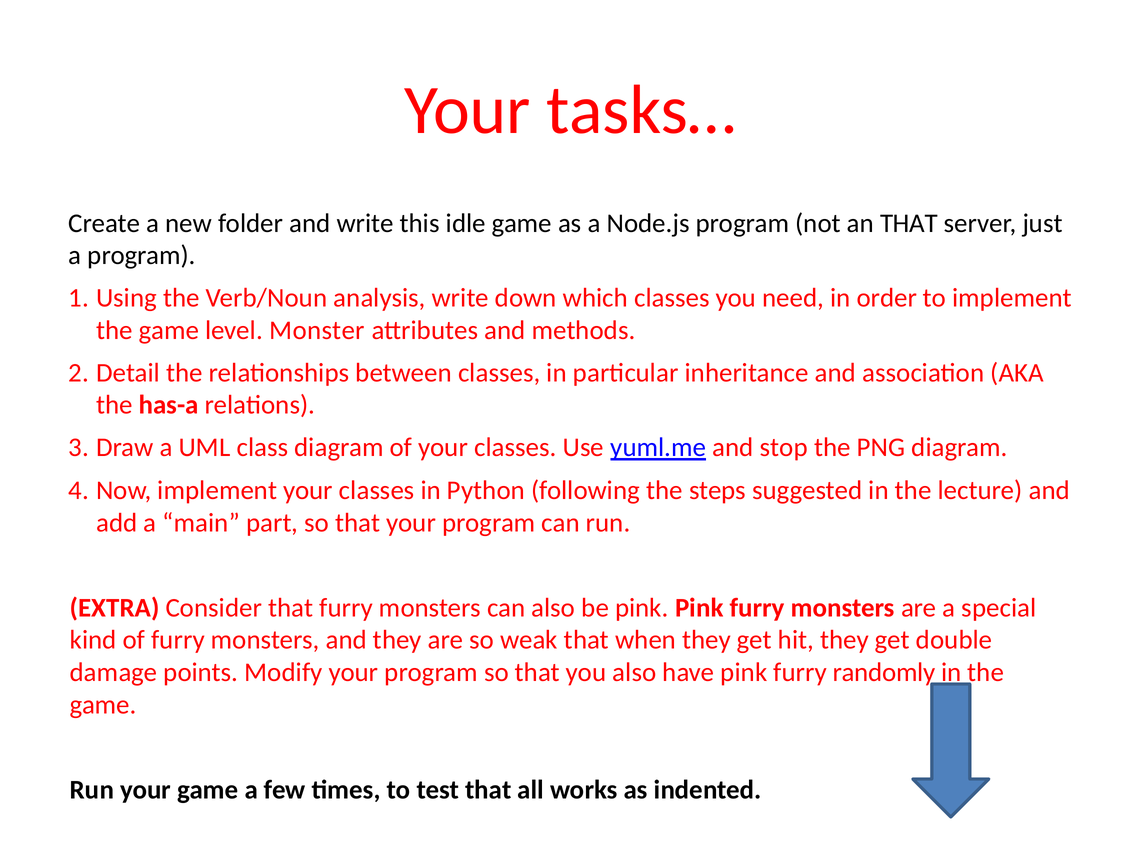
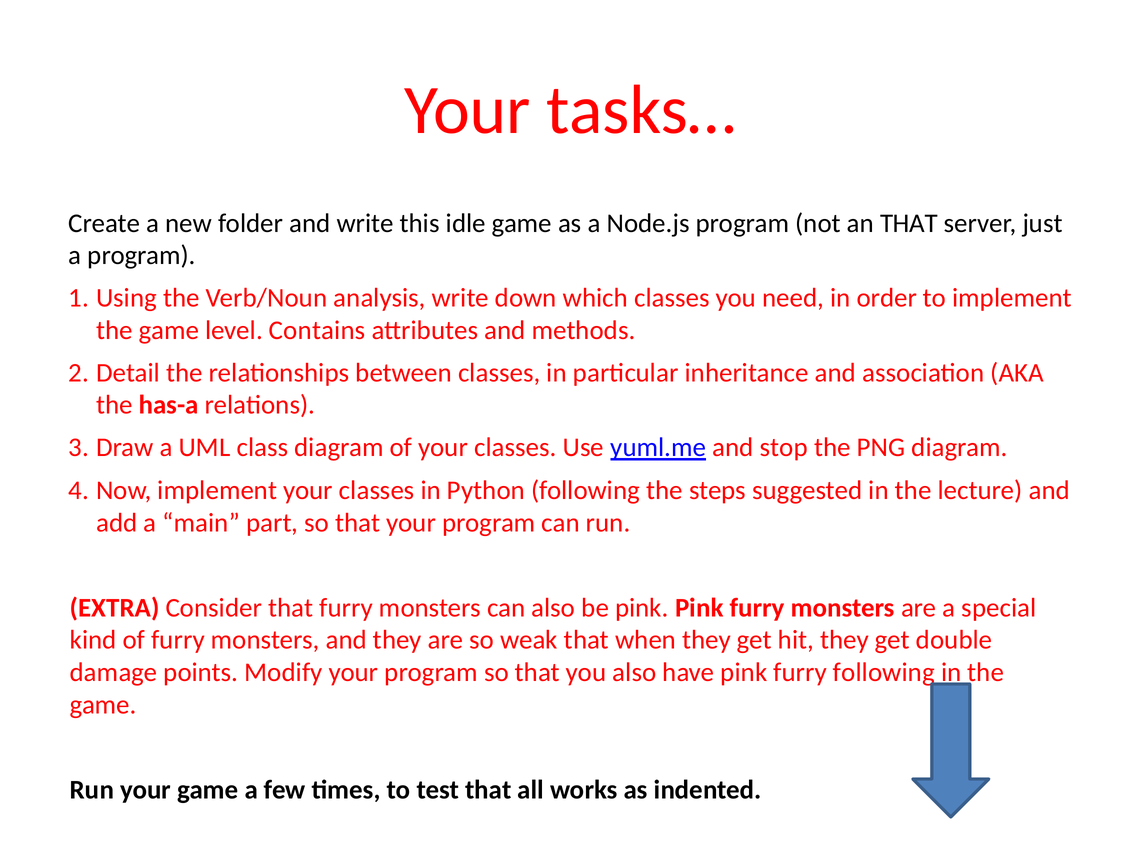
Monster: Monster -> Contains
furry randomly: randomly -> following
